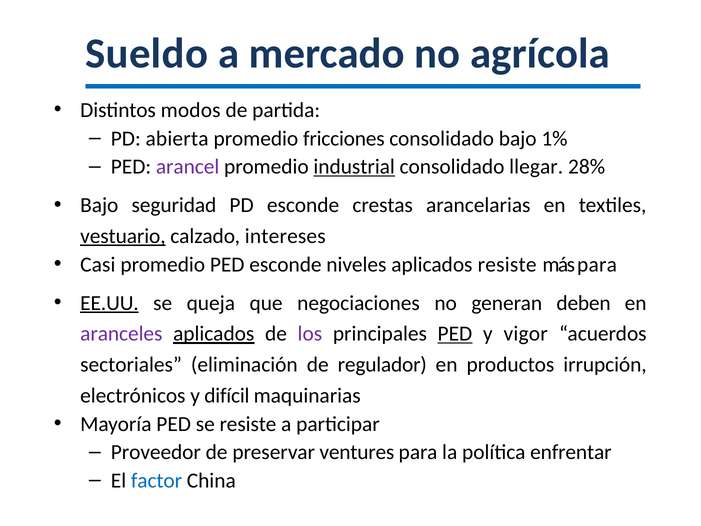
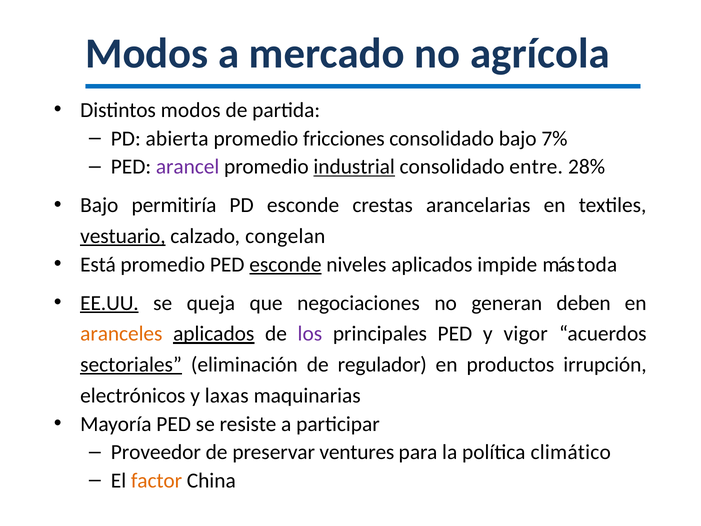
Sueldo at (147, 53): Sueldo -> Modos
1%: 1% -> 7%
llegar: llegar -> entre
seguridad: seguridad -> permitiría
intereses: intereses -> congelan
Casi: Casi -> Está
esconde at (285, 264) underline: none -> present
aplicados resiste: resiste -> impide
más para: para -> toda
aranceles colour: purple -> orange
PED at (455, 334) underline: present -> none
sectoriales underline: none -> present
difícil: difícil -> laxas
enfrentar: enfrentar -> climático
factor colour: blue -> orange
